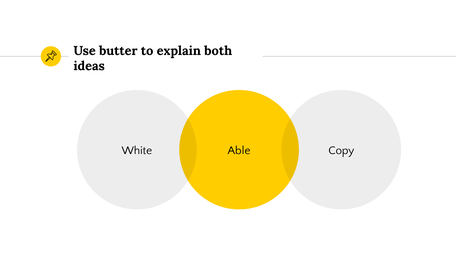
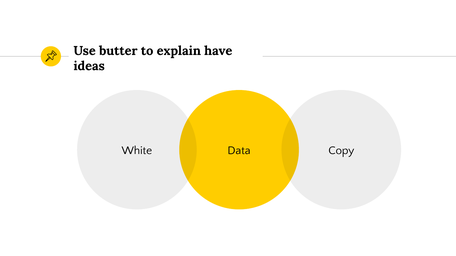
both: both -> have
Able: Able -> Data
